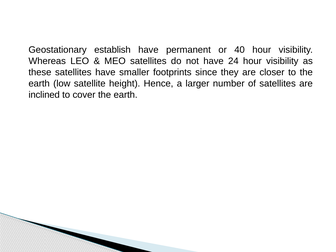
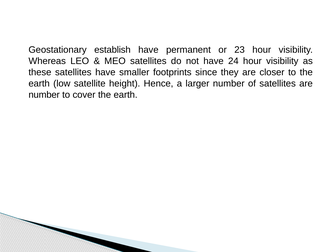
40: 40 -> 23
inclined at (44, 95): inclined -> number
